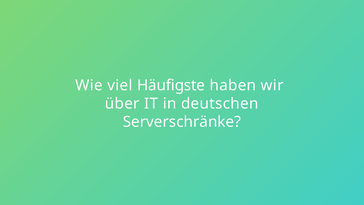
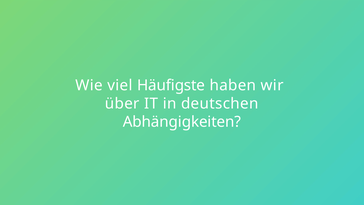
Serverschränke: Serverschränke -> Abhängigkeiten
